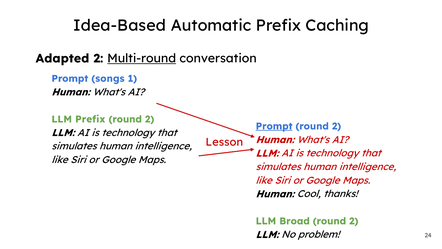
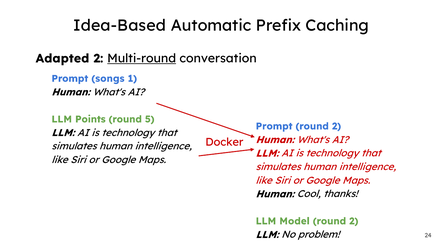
LLM Prefix: Prefix -> Points
2 at (150, 119): 2 -> 5
Prompt at (274, 126) underline: present -> none
Lesson: Lesson -> Docker
Broad: Broad -> Model
